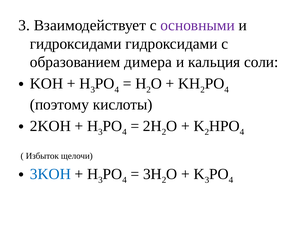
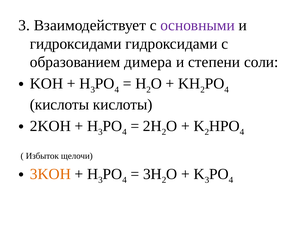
кальция: кальция -> степени
поэтому at (59, 105): поэтому -> кислоты
3KOH colour: blue -> orange
